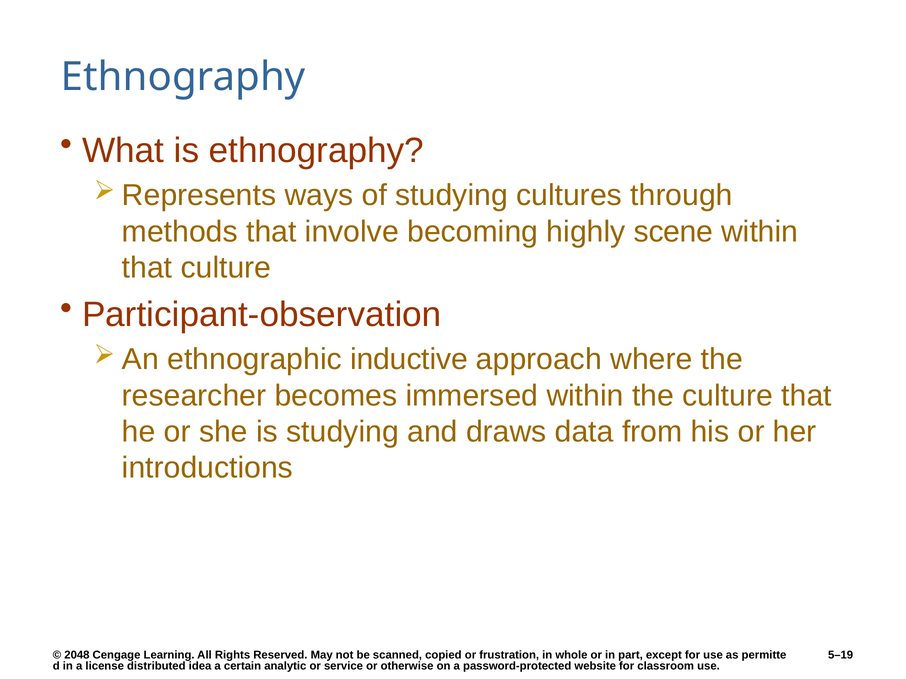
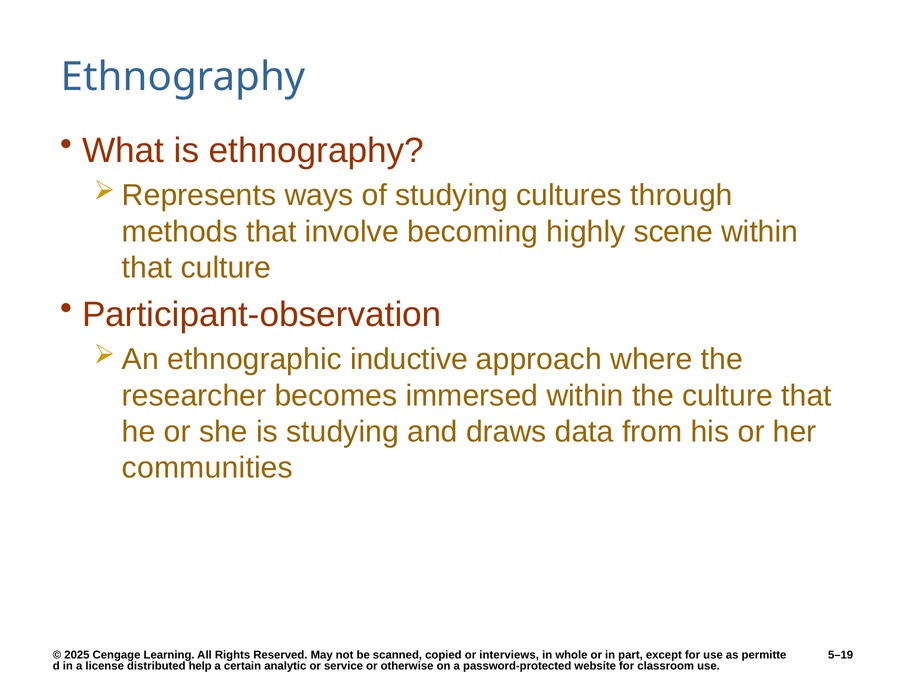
introductions: introductions -> communities
2048: 2048 -> 2025
frustration: frustration -> interviews
idea: idea -> help
